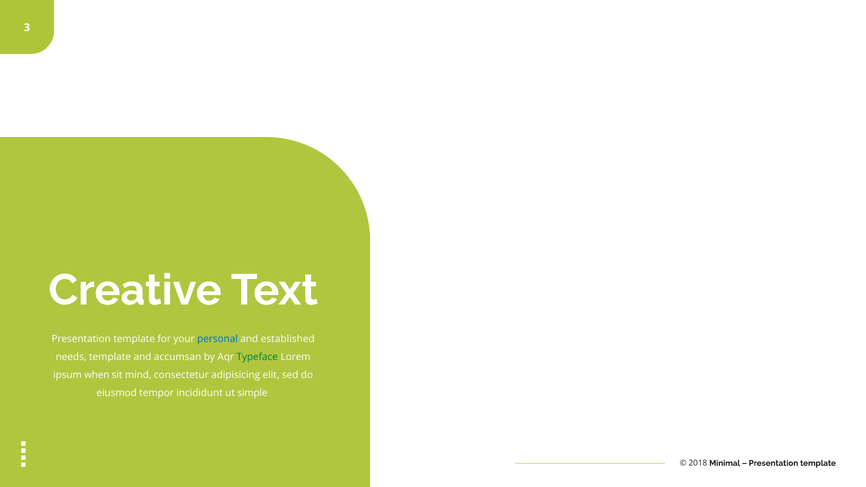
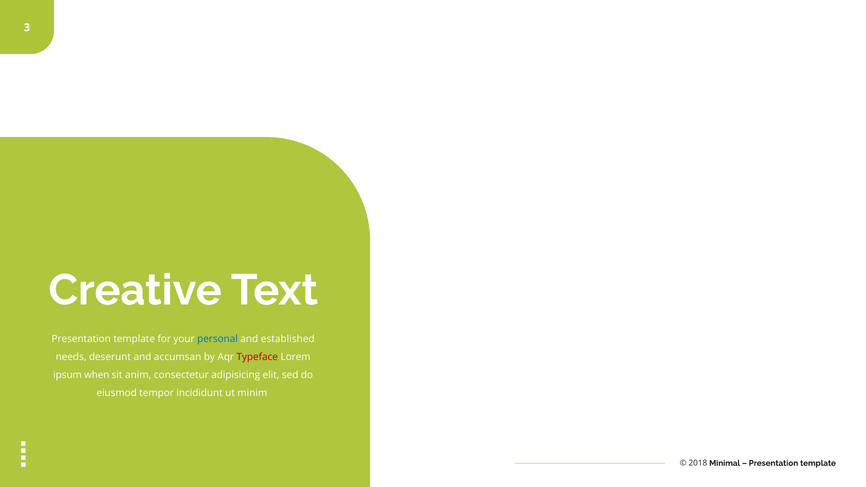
needs template: template -> deserunt
Typeface colour: green -> red
mind: mind -> anim
simple: simple -> minim
